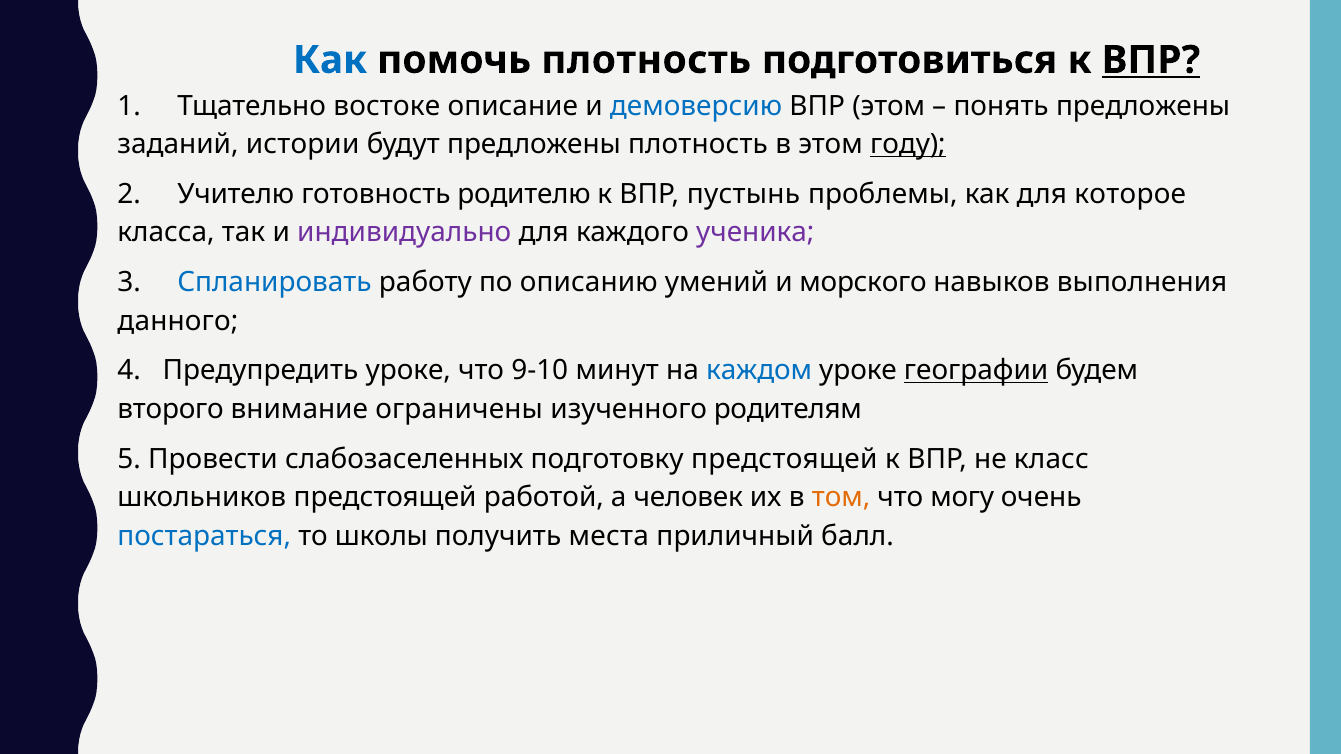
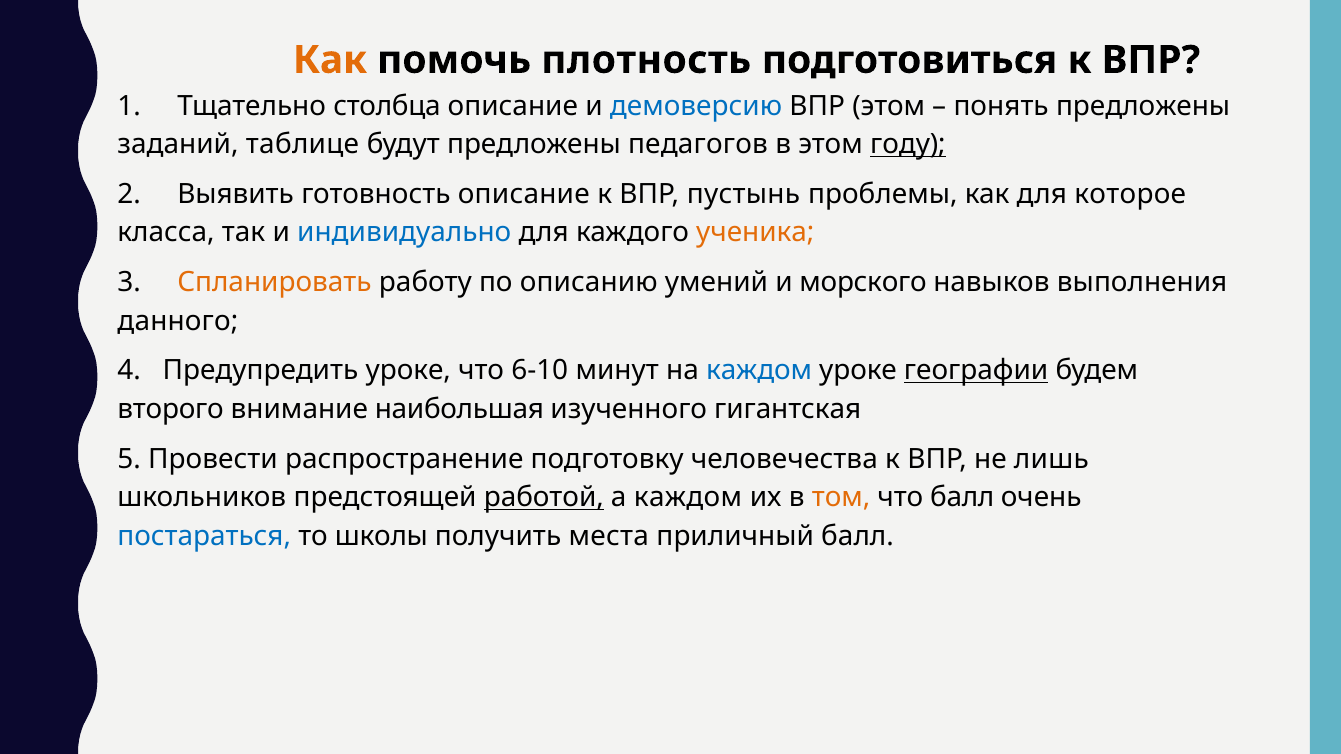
Как at (330, 60) colour: blue -> orange
ВПР at (1151, 60) underline: present -> none
востоке: востоке -> столбца
истории: истории -> таблице
предложены плотность: плотность -> педагогов
Учителю: Учителю -> Выявить
готовность родителю: родителю -> описание
индивидуально colour: purple -> blue
ученика colour: purple -> orange
Спланировать colour: blue -> orange
9-10: 9-10 -> 6-10
ограничены: ограничены -> наибольшая
родителям: родителям -> гигантская
слабозаселенных: слабозаселенных -> распространение
подготовку предстоящей: предстоящей -> человечества
класс: класс -> лишь
работой underline: none -> present
а человек: человек -> каждом
что могу: могу -> балл
